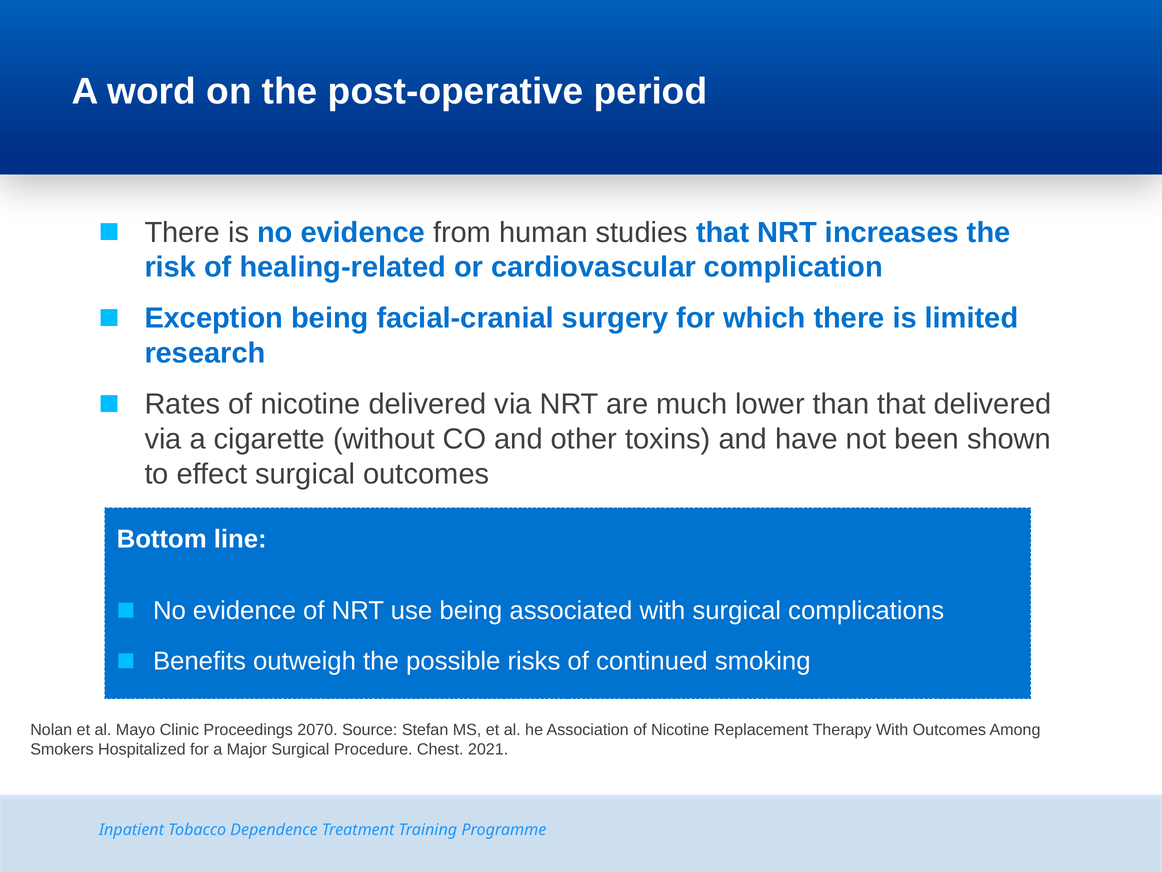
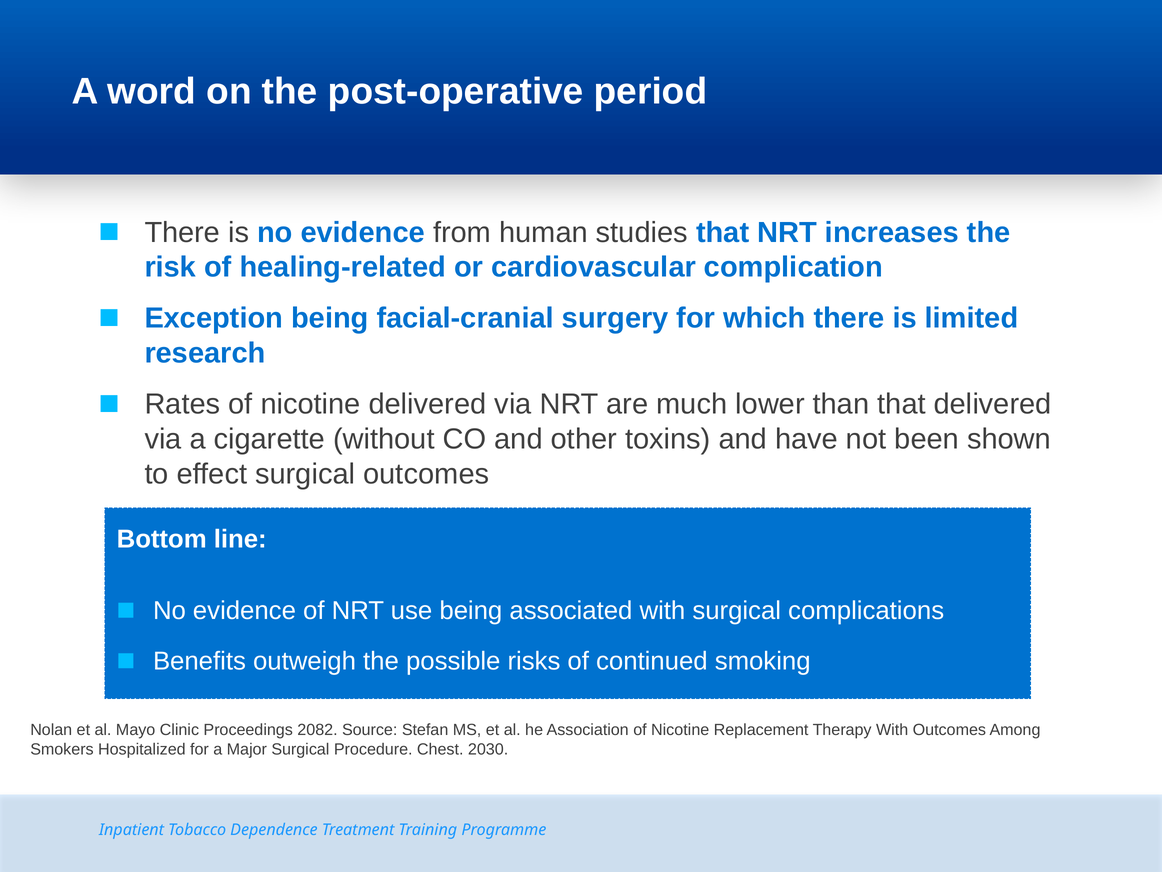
2070: 2070 -> 2082
2021: 2021 -> 2030
